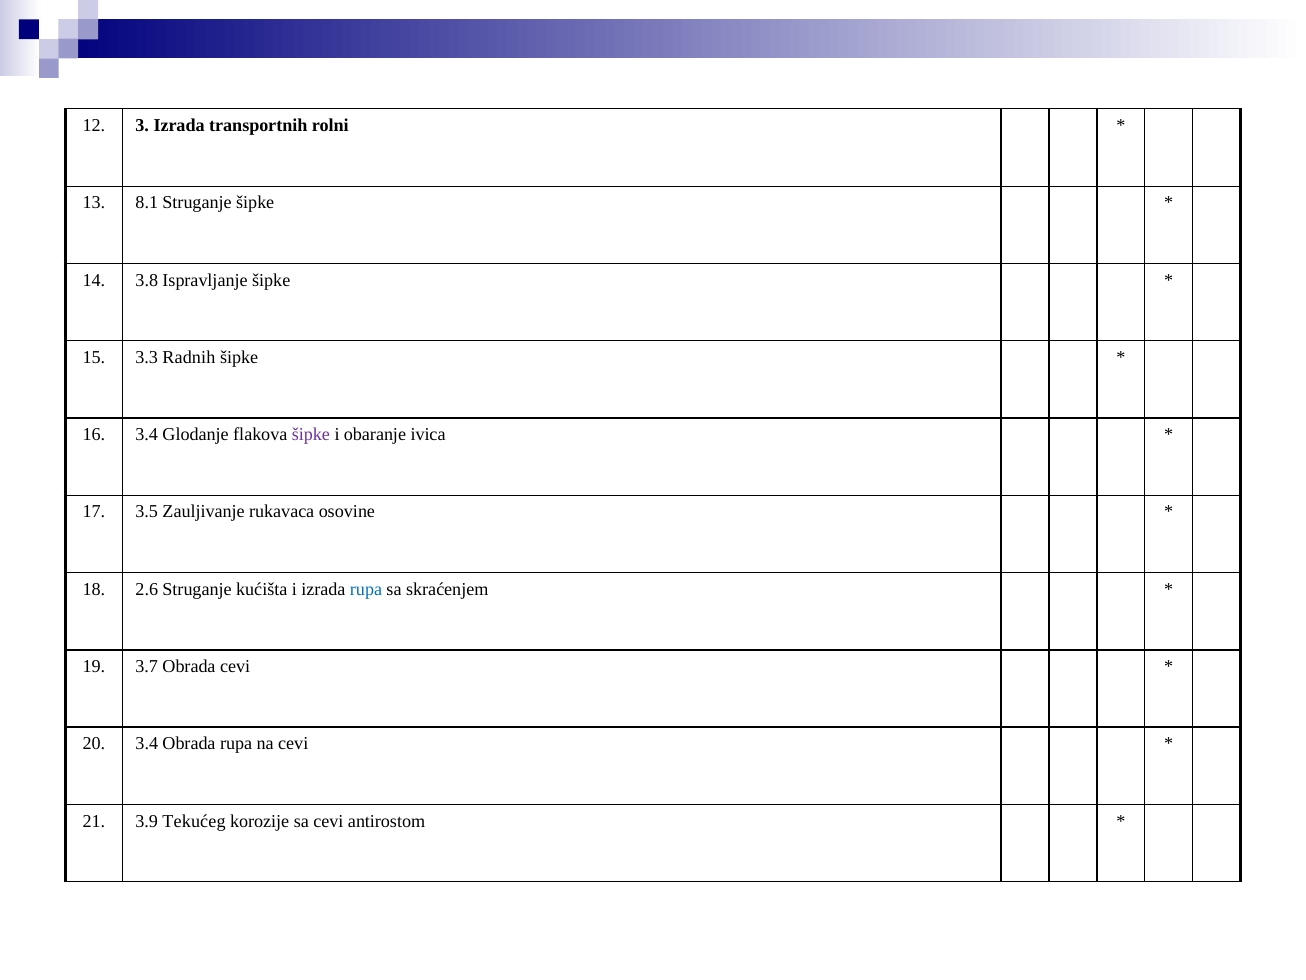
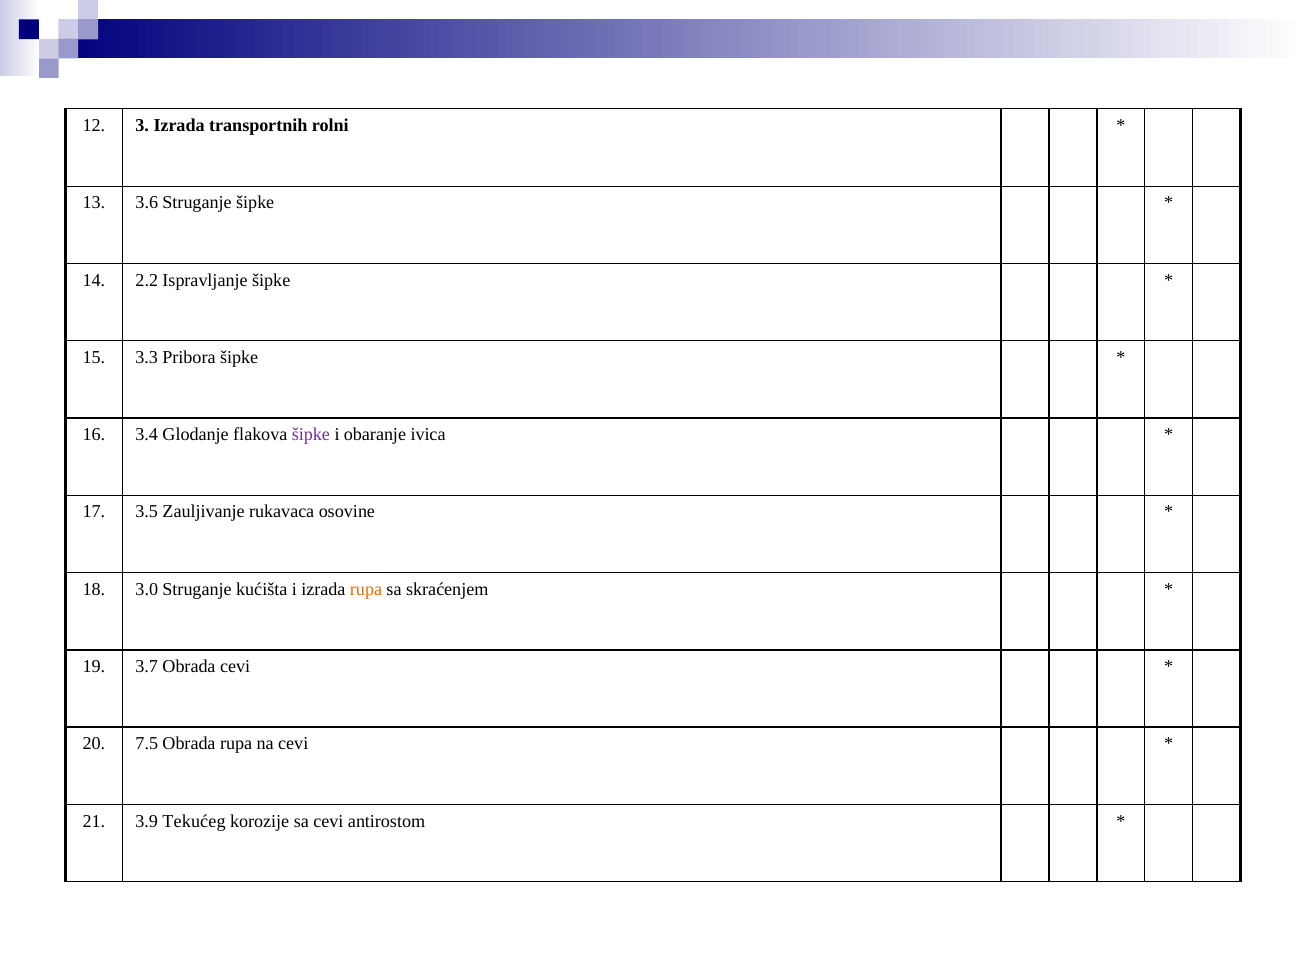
8.1: 8.1 -> 3.6
3.8: 3.8 -> 2.2
Radnih: Radnih -> Pribora
2.6: 2.6 -> 3.0
rupa at (366, 589) colour: blue -> orange
20 3.4: 3.4 -> 7.5
